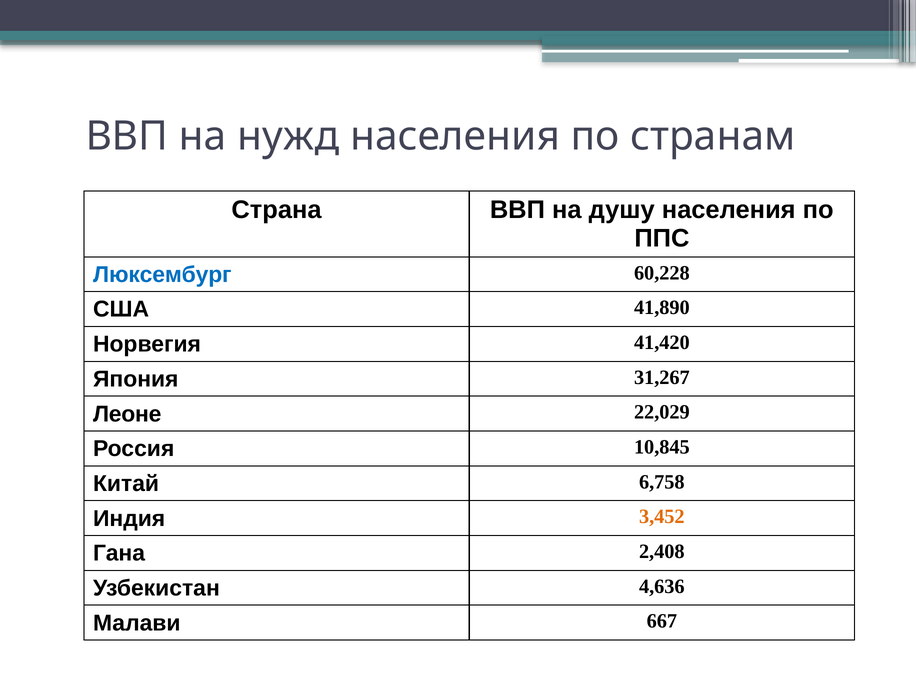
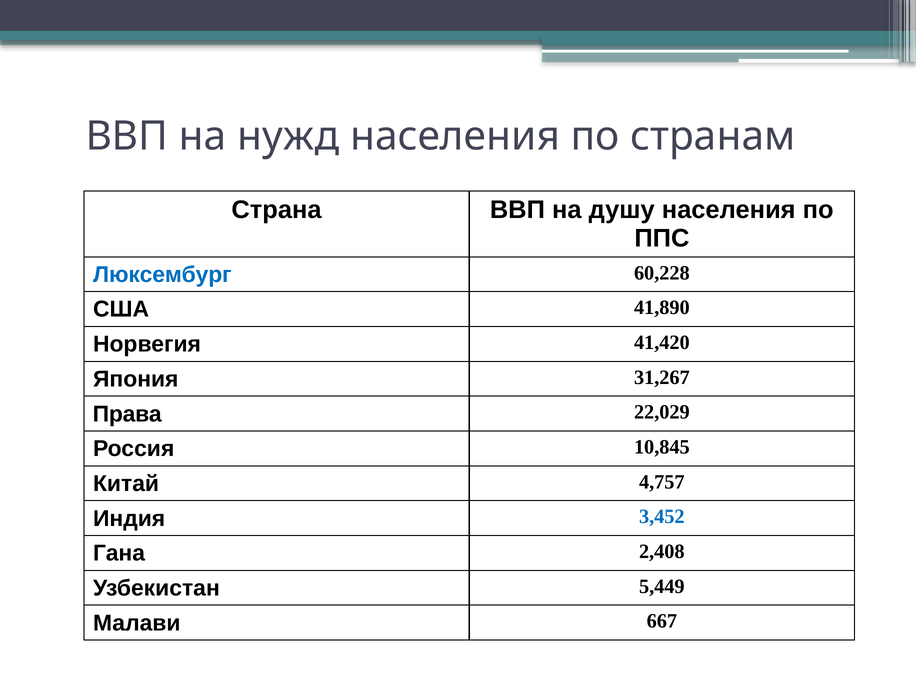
Леоне: Леоне -> Права
6,758: 6,758 -> 4,757
3,452 colour: orange -> blue
4,636: 4,636 -> 5,449
